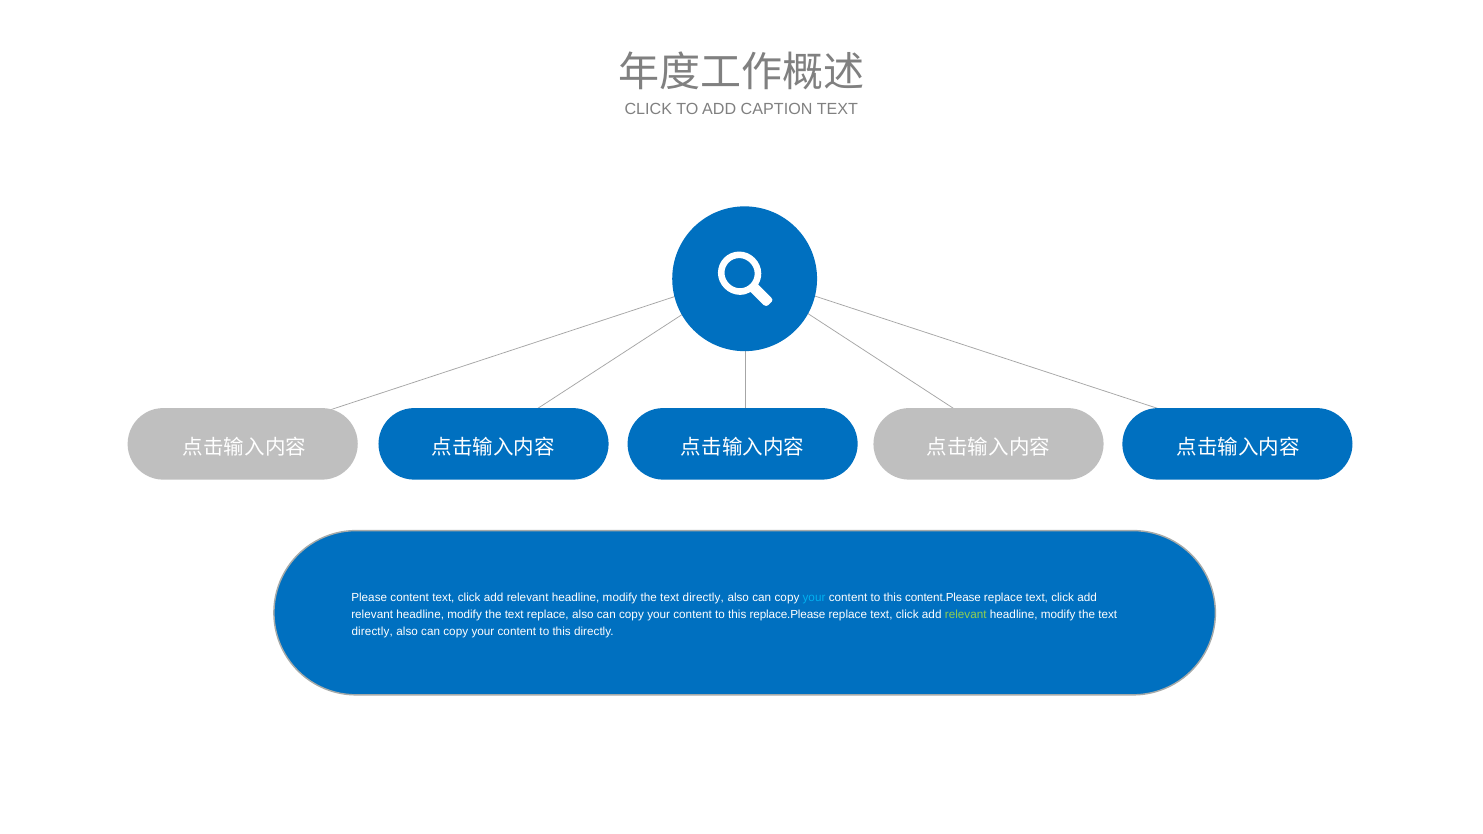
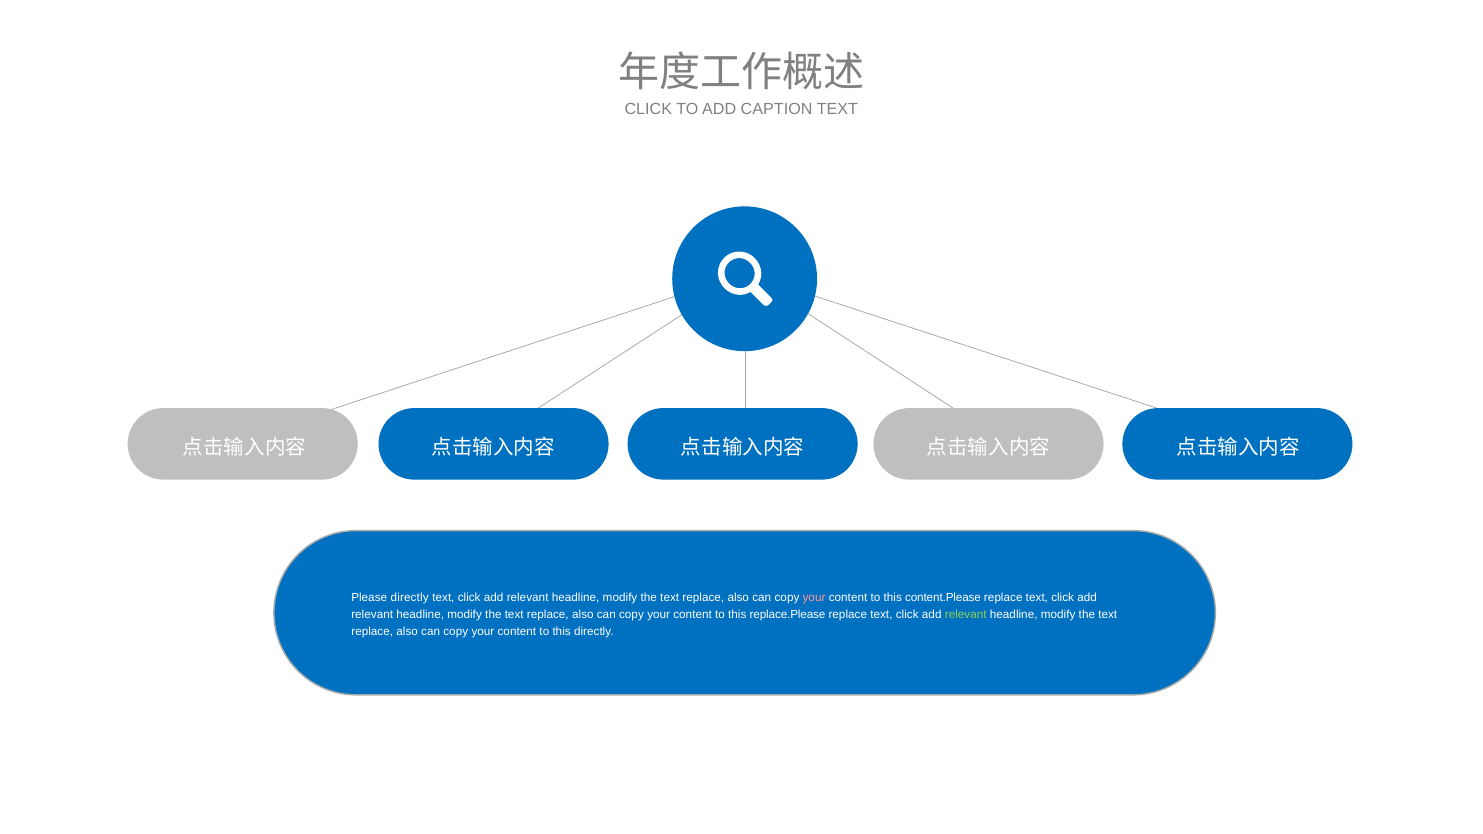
Please content: content -> directly
directly at (703, 598): directly -> replace
your at (814, 598) colour: light blue -> pink
directly at (372, 632): directly -> replace
